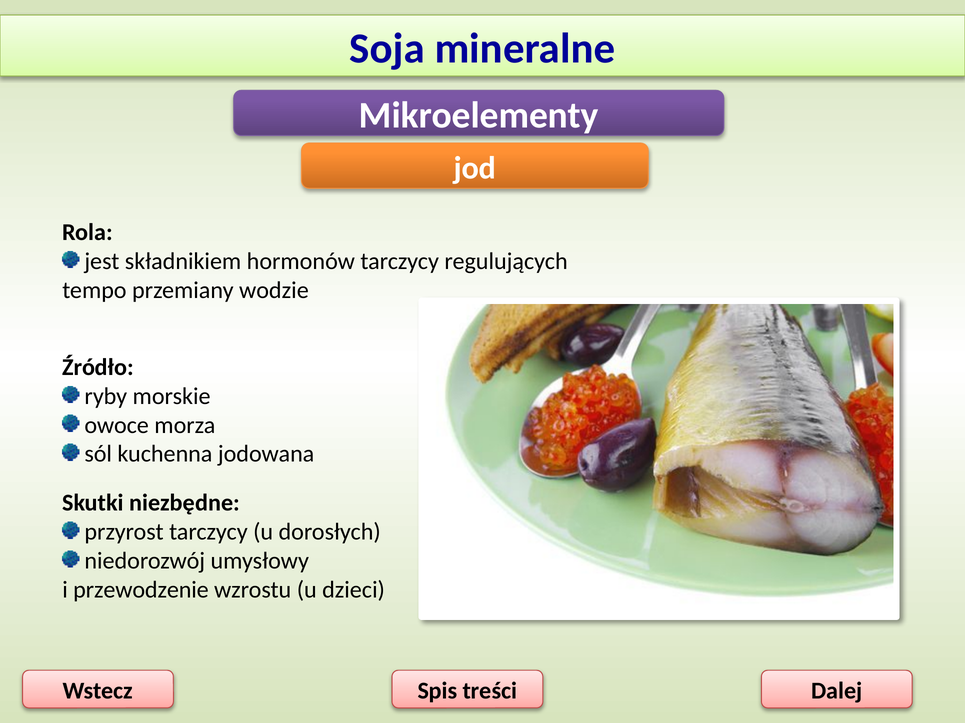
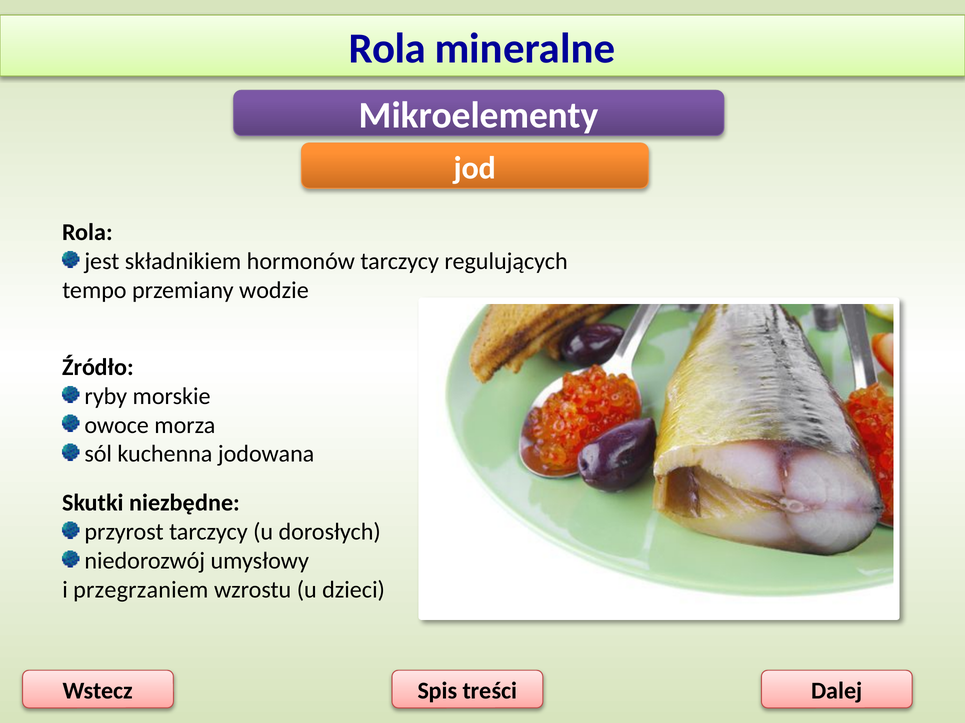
Soja at (387, 49): Soja -> Rola
przewodzenie: przewodzenie -> przegrzaniem
